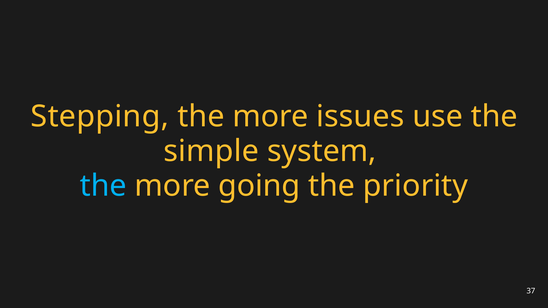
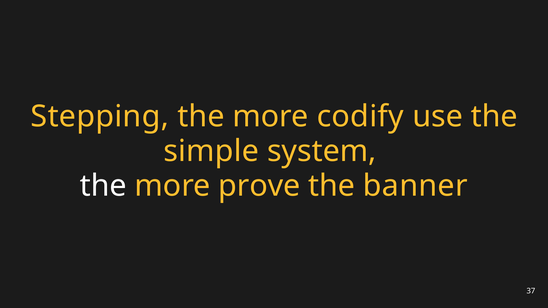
issues: issues -> codify
the at (103, 186) colour: light blue -> white
going: going -> prove
priority: priority -> banner
